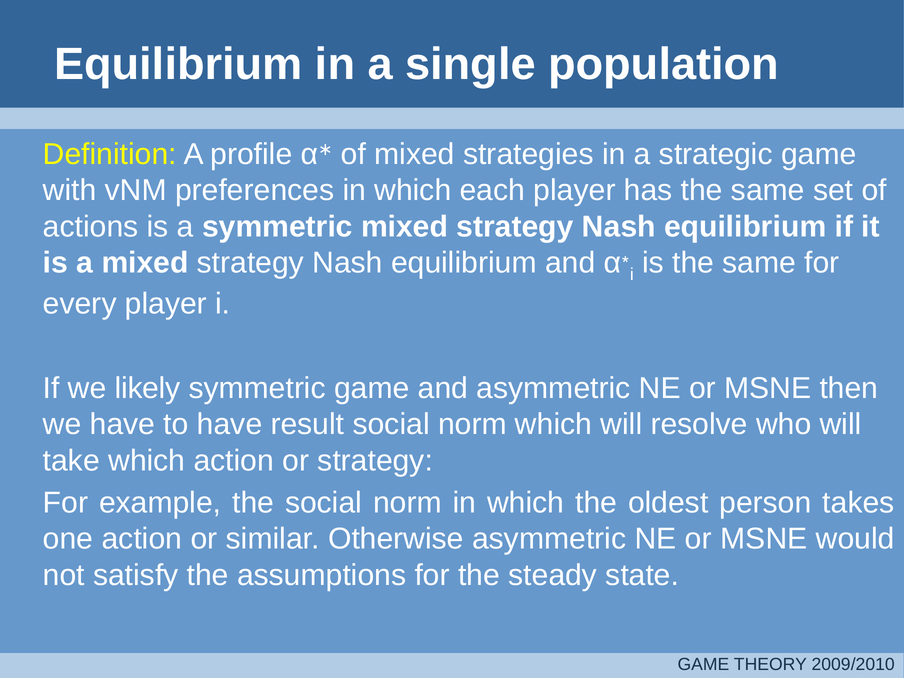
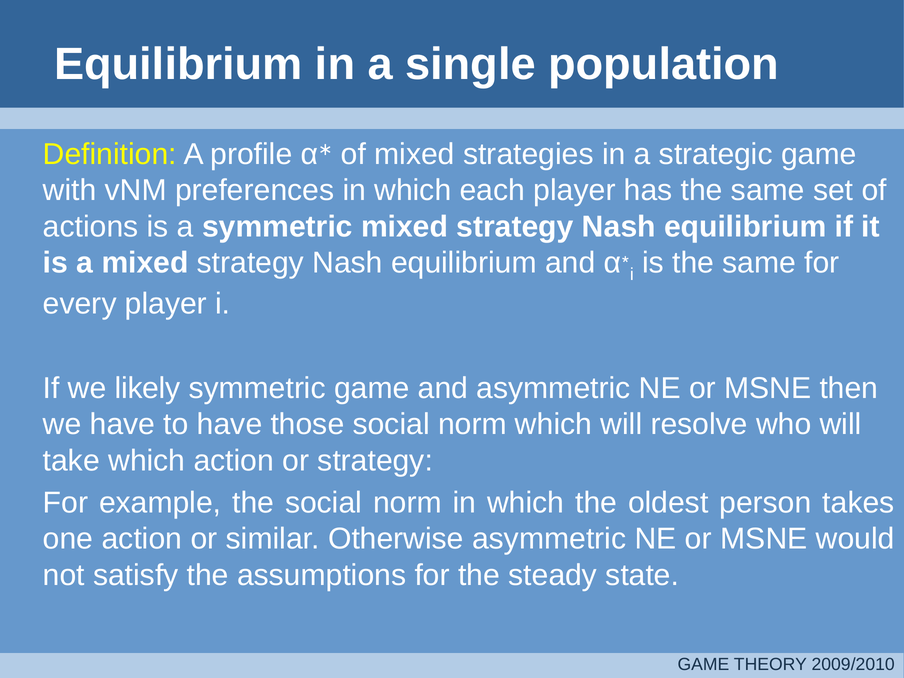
result: result -> those
